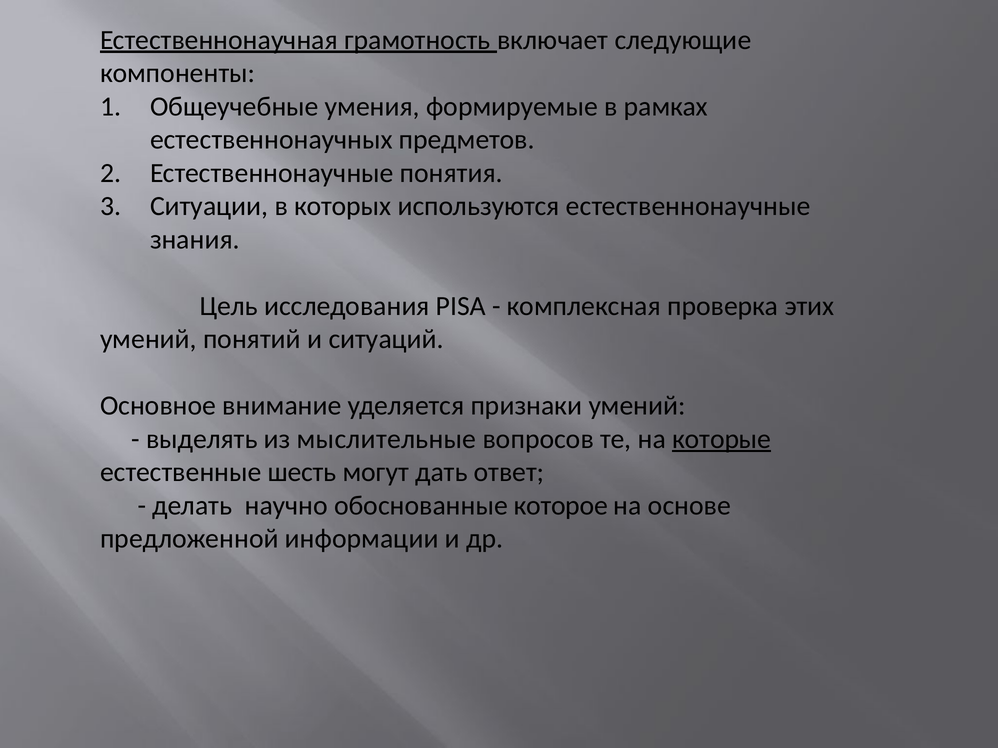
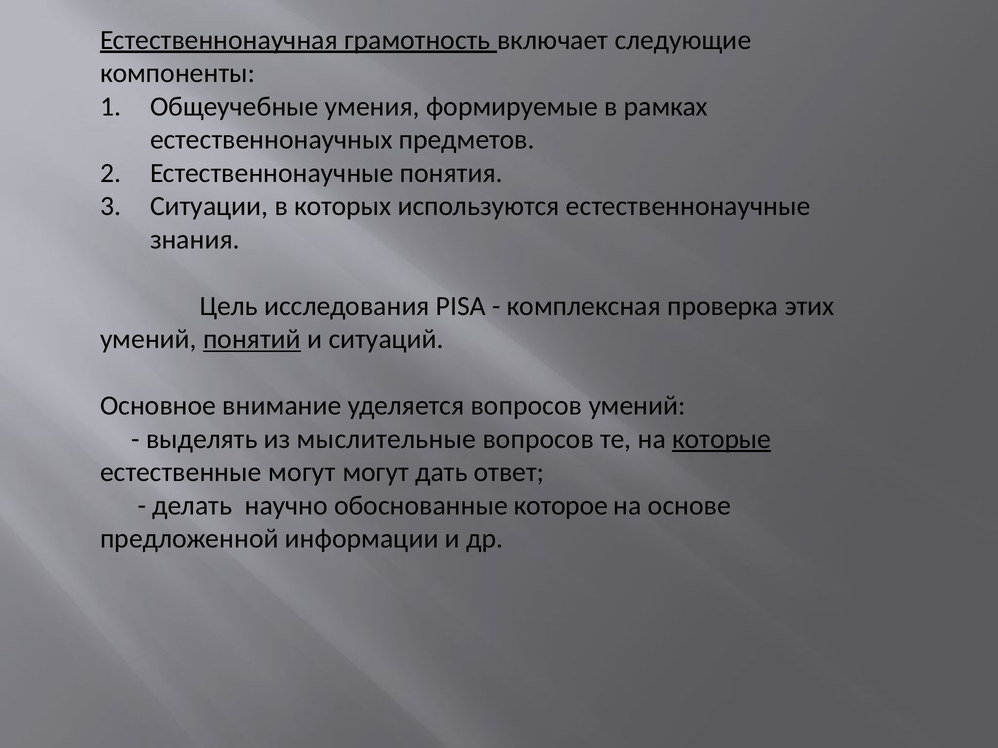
понятий underline: none -> present
уделяется признаки: признаки -> вопросов
естественные шесть: шесть -> могут
